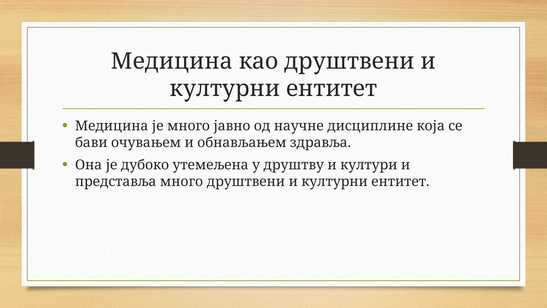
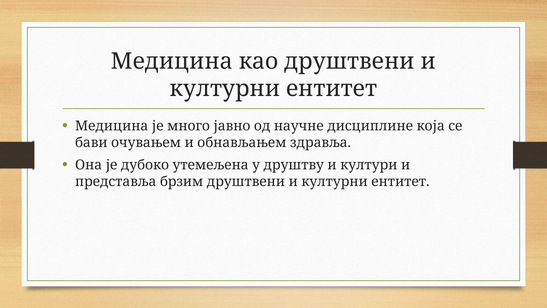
представља много: много -> брзим
